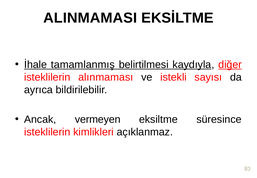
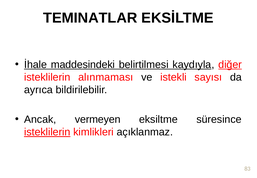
ALINMAMASI: ALINMAMASI -> TEMINATLAR
tamamlanmış: tamamlanmış -> maddesindeki
isteklilerin at (47, 132) underline: none -> present
